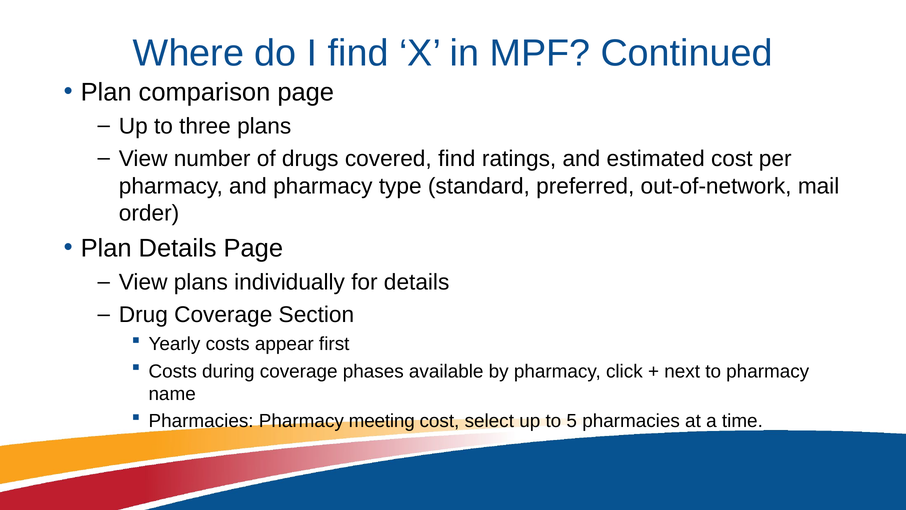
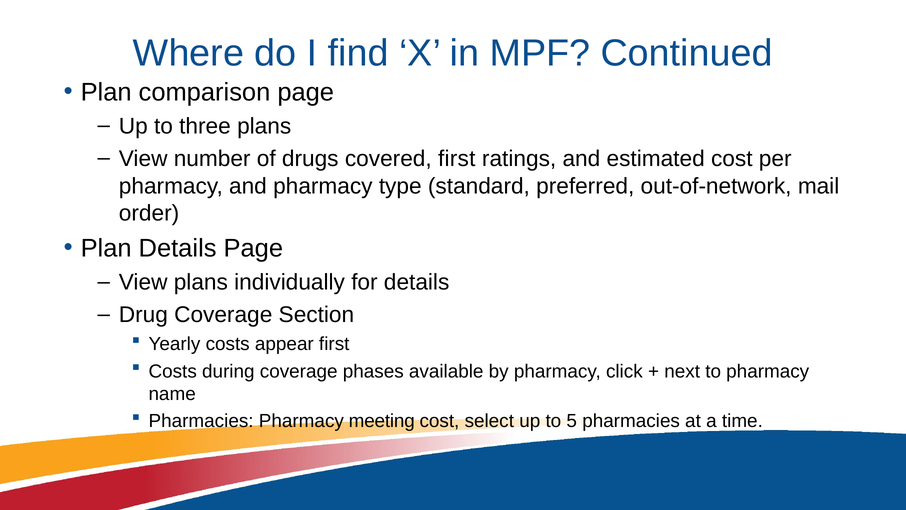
covered find: find -> first
